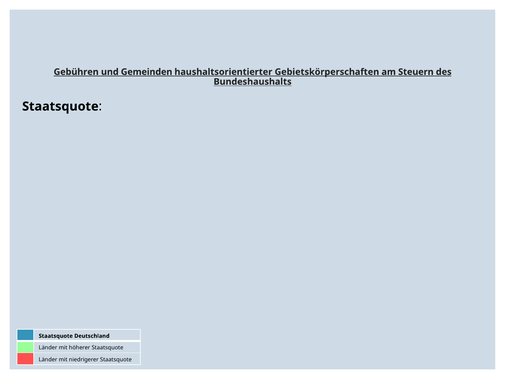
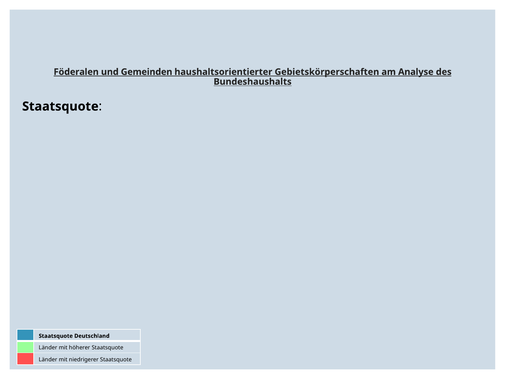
Gebühren: Gebühren -> Föderalen
Steuern: Steuern -> Analyse
